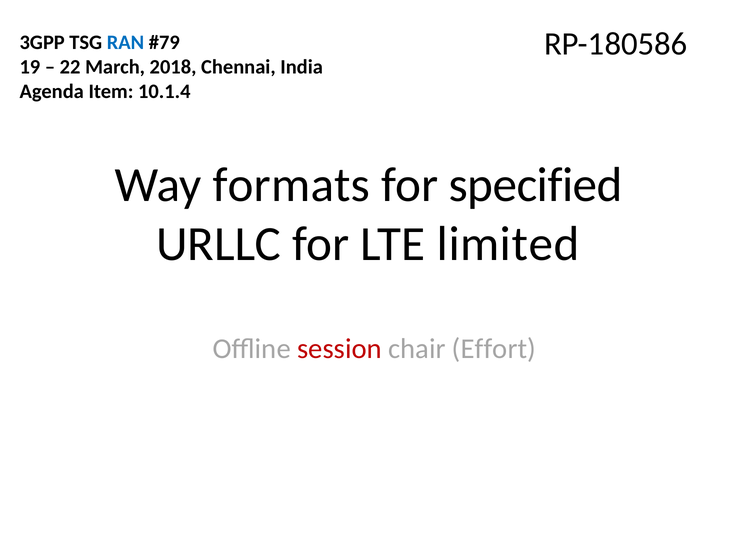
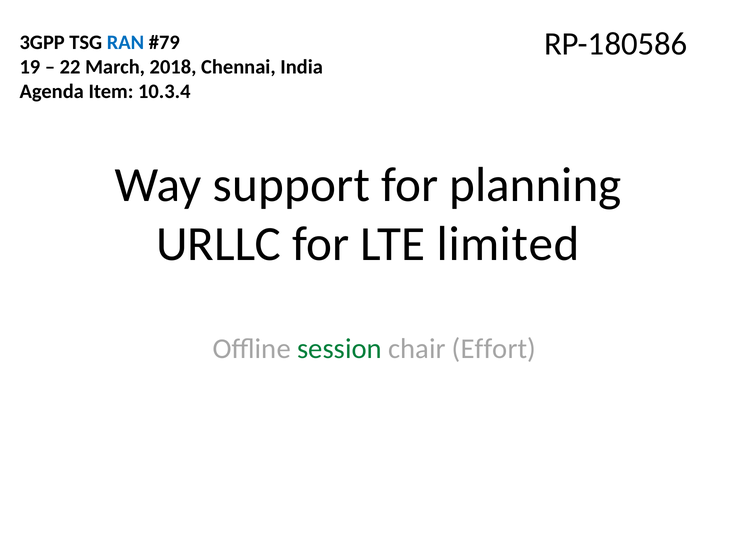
10.1.4: 10.1.4 -> 10.3.4
formats: formats -> support
specified: specified -> planning
session colour: red -> green
